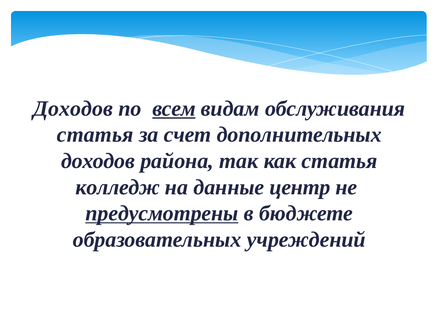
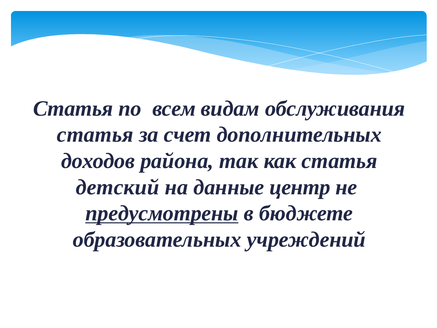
Доходов at (73, 108): Доходов -> Статья
всем underline: present -> none
колледж: колледж -> детский
